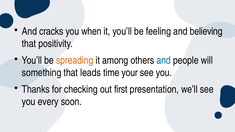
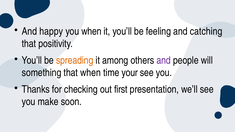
cracks: cracks -> happy
believing: believing -> catching
and at (164, 60) colour: blue -> purple
that leads: leads -> when
every: every -> make
